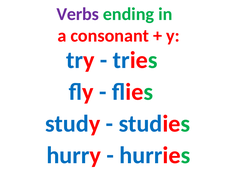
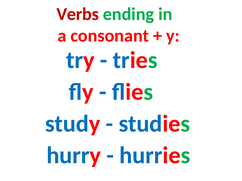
Verbs colour: purple -> red
